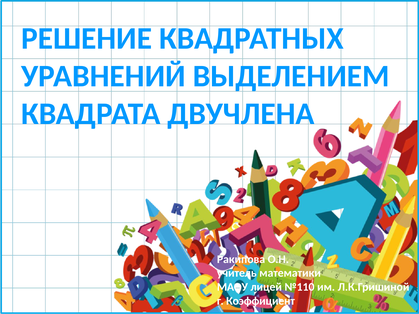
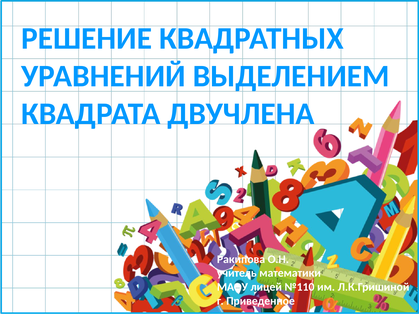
Коэффициент: Коэффициент -> Приведенное
